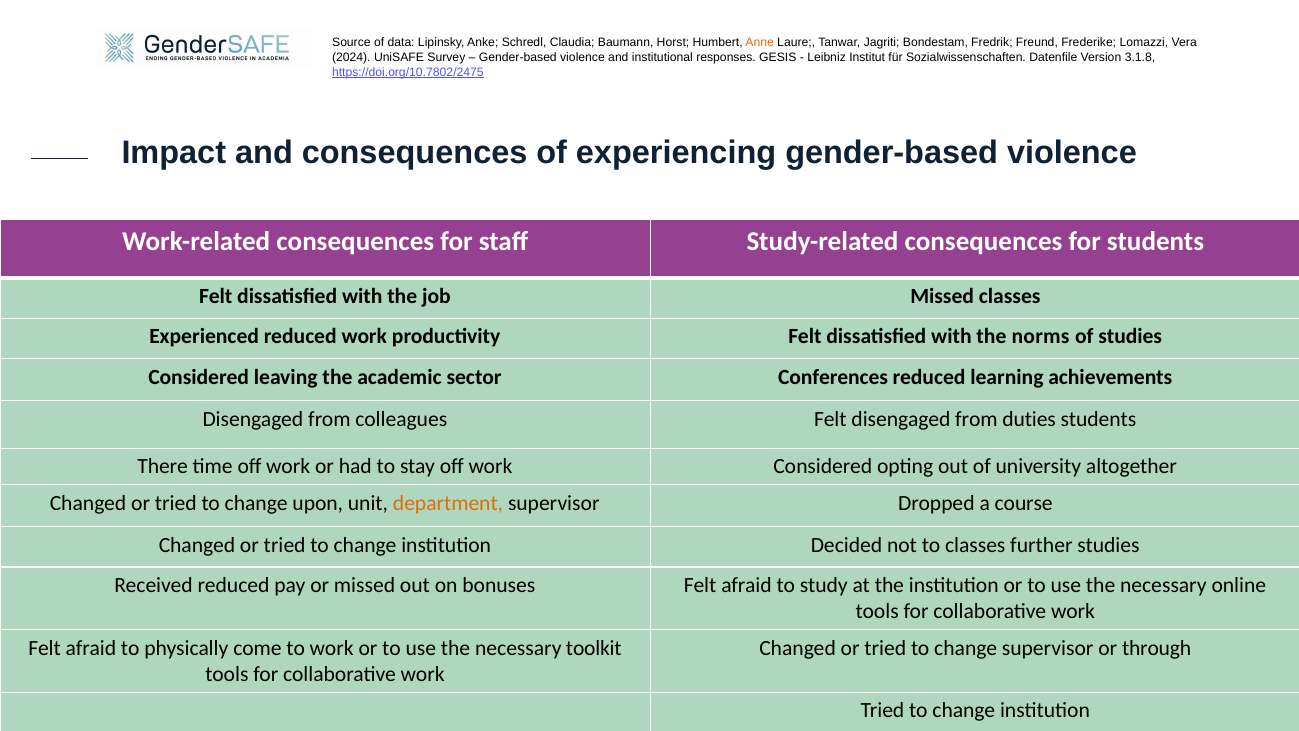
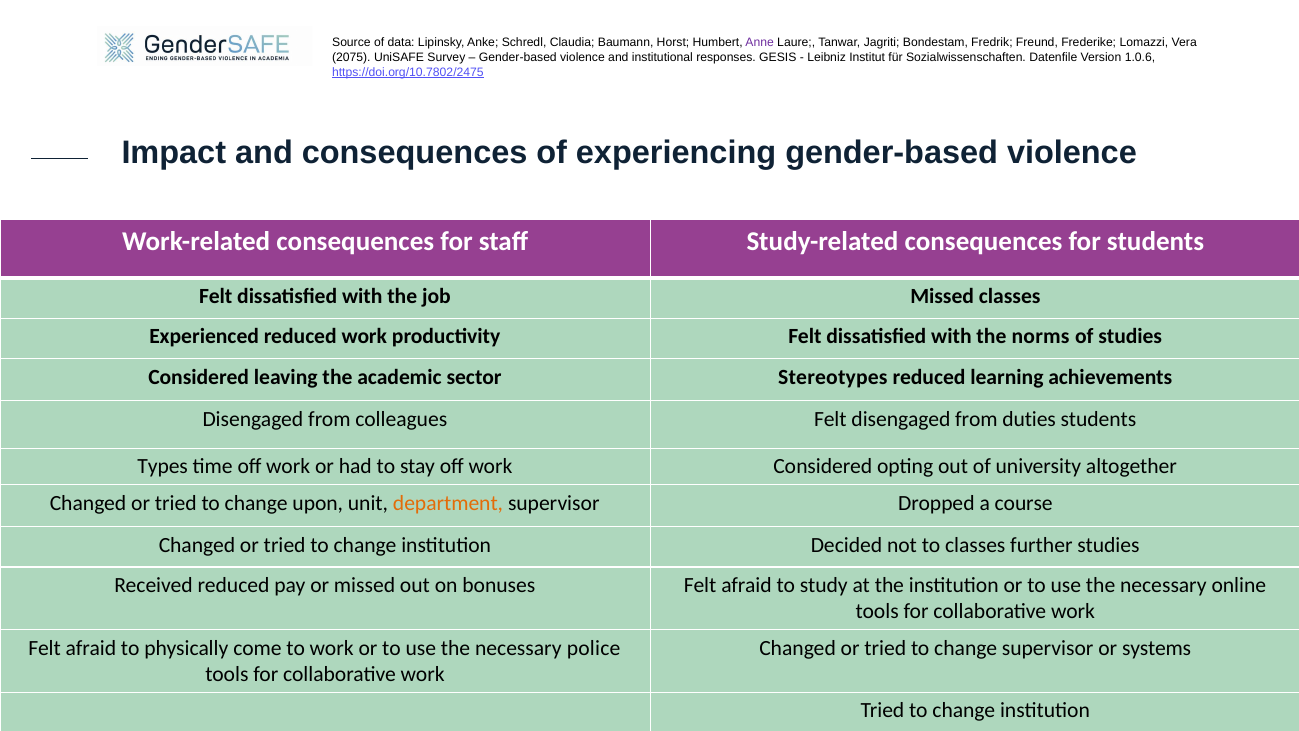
Anne colour: orange -> purple
2024: 2024 -> 2075
3.1.8: 3.1.8 -> 1.0.6
Conferences: Conferences -> Stereotypes
There: There -> Types
toolkit: toolkit -> police
through: through -> systems
